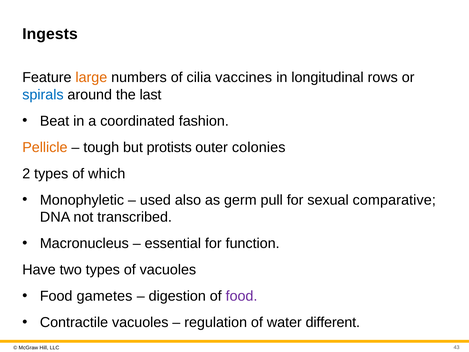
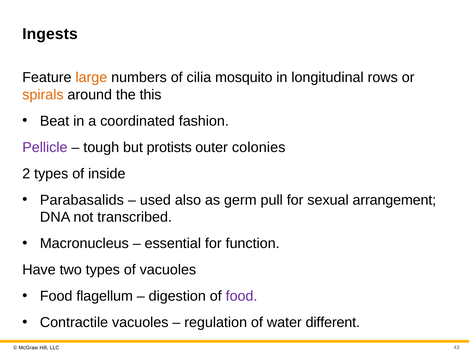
vaccines: vaccines -> mosquito
spirals colour: blue -> orange
last: last -> this
Pellicle colour: orange -> purple
which: which -> inside
Monophyletic: Monophyletic -> Parabasalids
comparative: comparative -> arrangement
gametes: gametes -> flagellum
